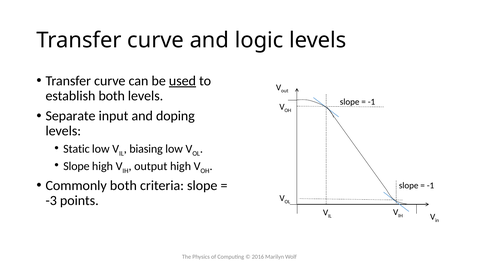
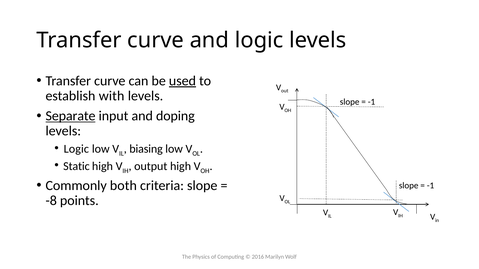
establish both: both -> with
Separate underline: none -> present
Static at (76, 149): Static -> Logic
Slope at (76, 166): Slope -> Static
-3: -3 -> -8
